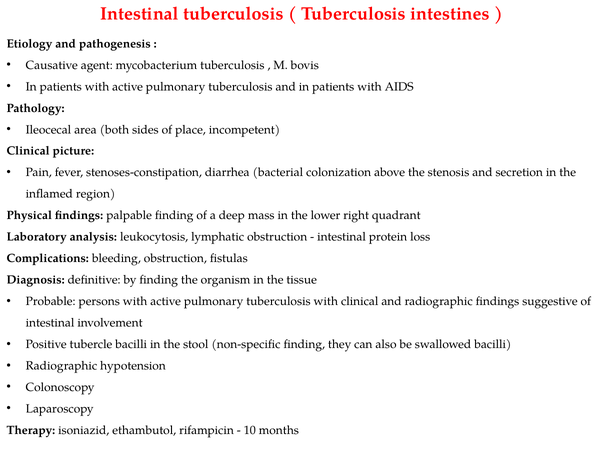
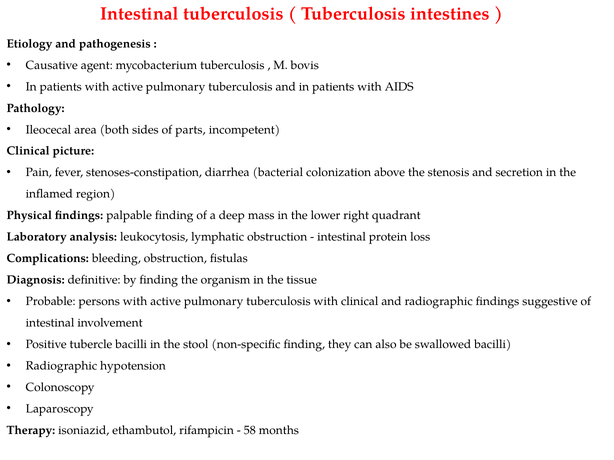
place: place -> parts
10: 10 -> 58
